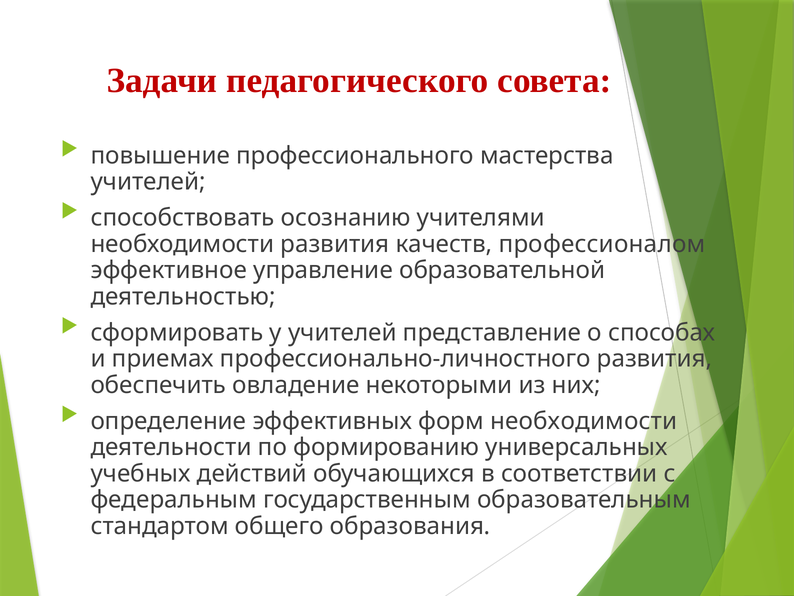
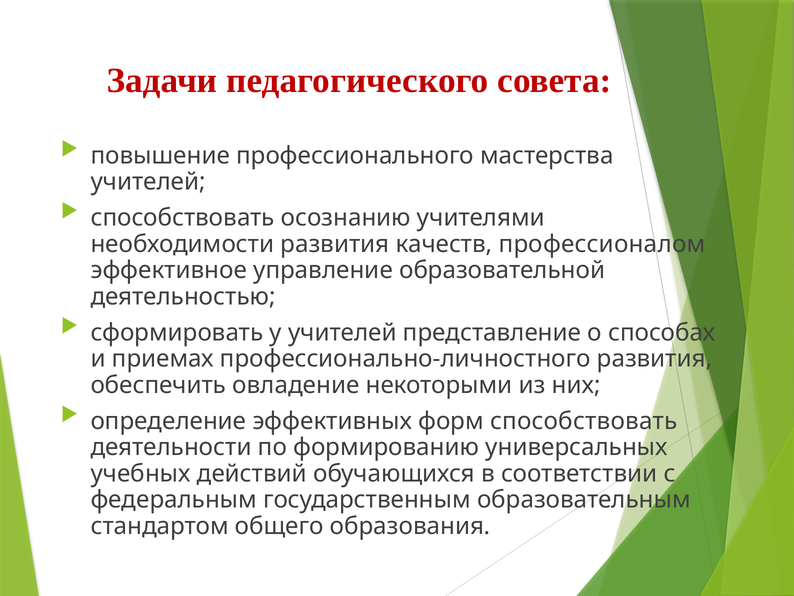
форм необходимости: необходимости -> способствовать
